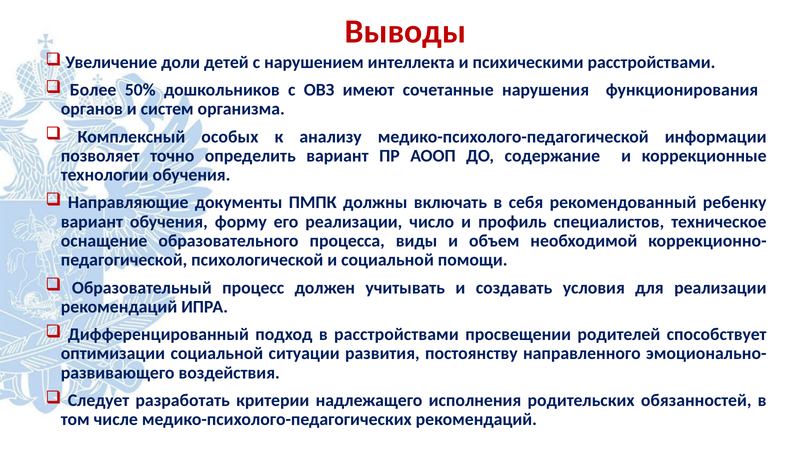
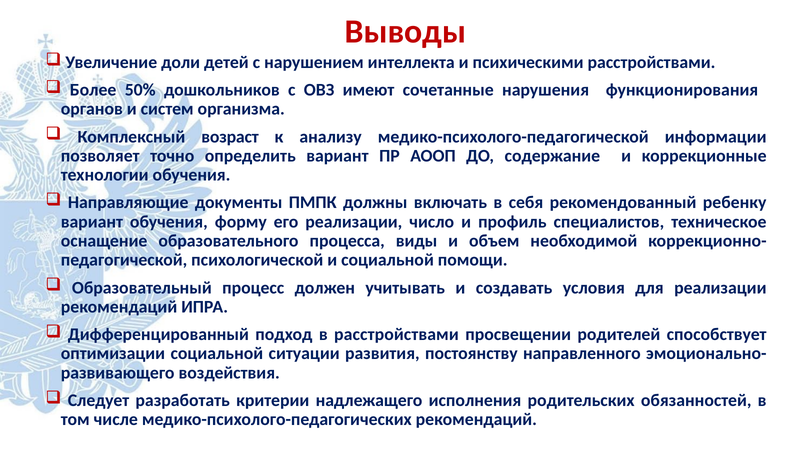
особых: особых -> возраст
